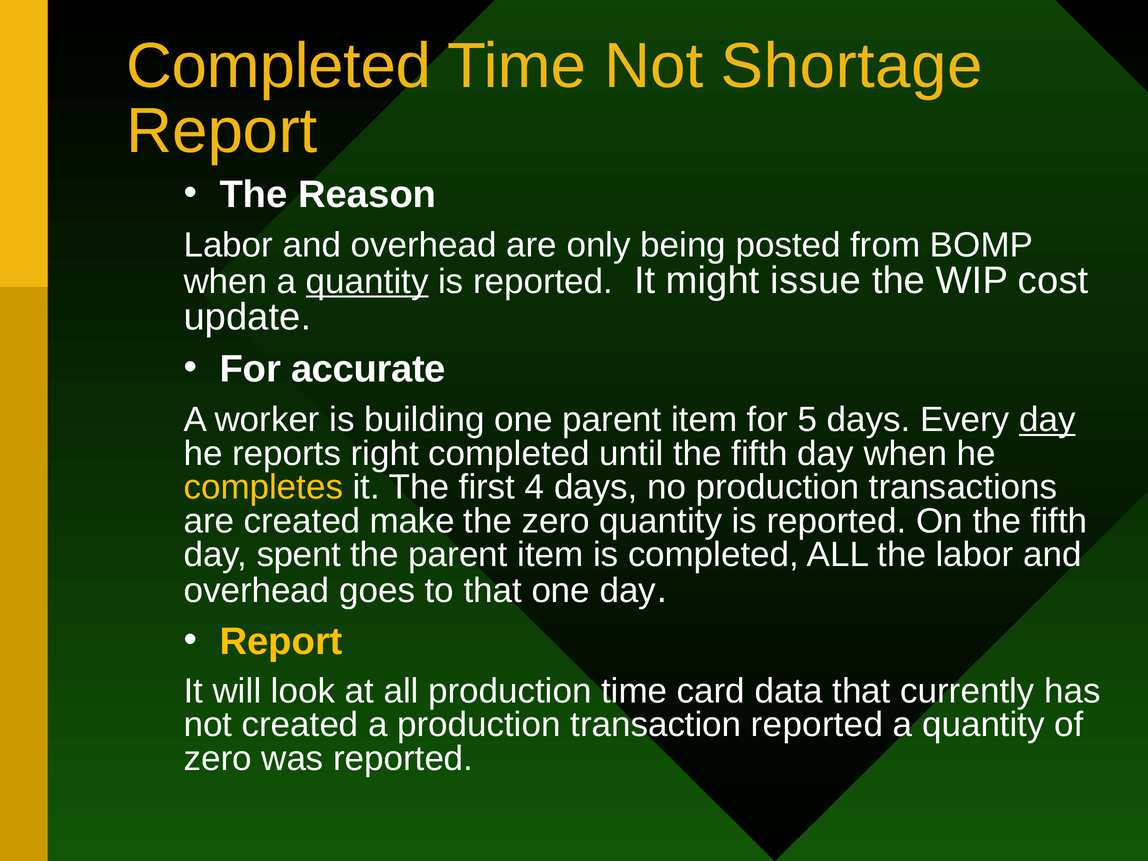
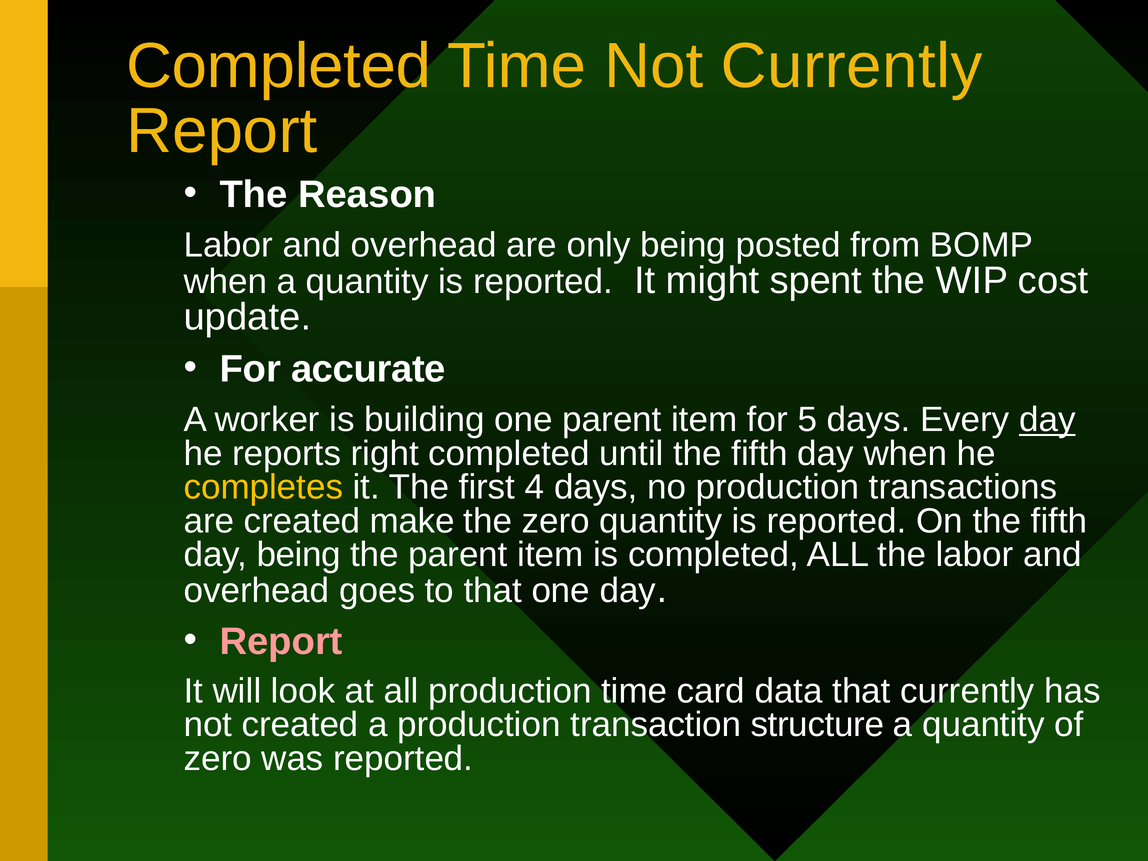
Not Shortage: Shortage -> Currently
quantity at (367, 281) underline: present -> none
issue: issue -> spent
day spent: spent -> being
Report at (281, 642) colour: yellow -> pink
transaction reported: reported -> structure
